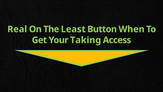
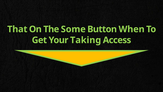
Real: Real -> That
Least: Least -> Some
